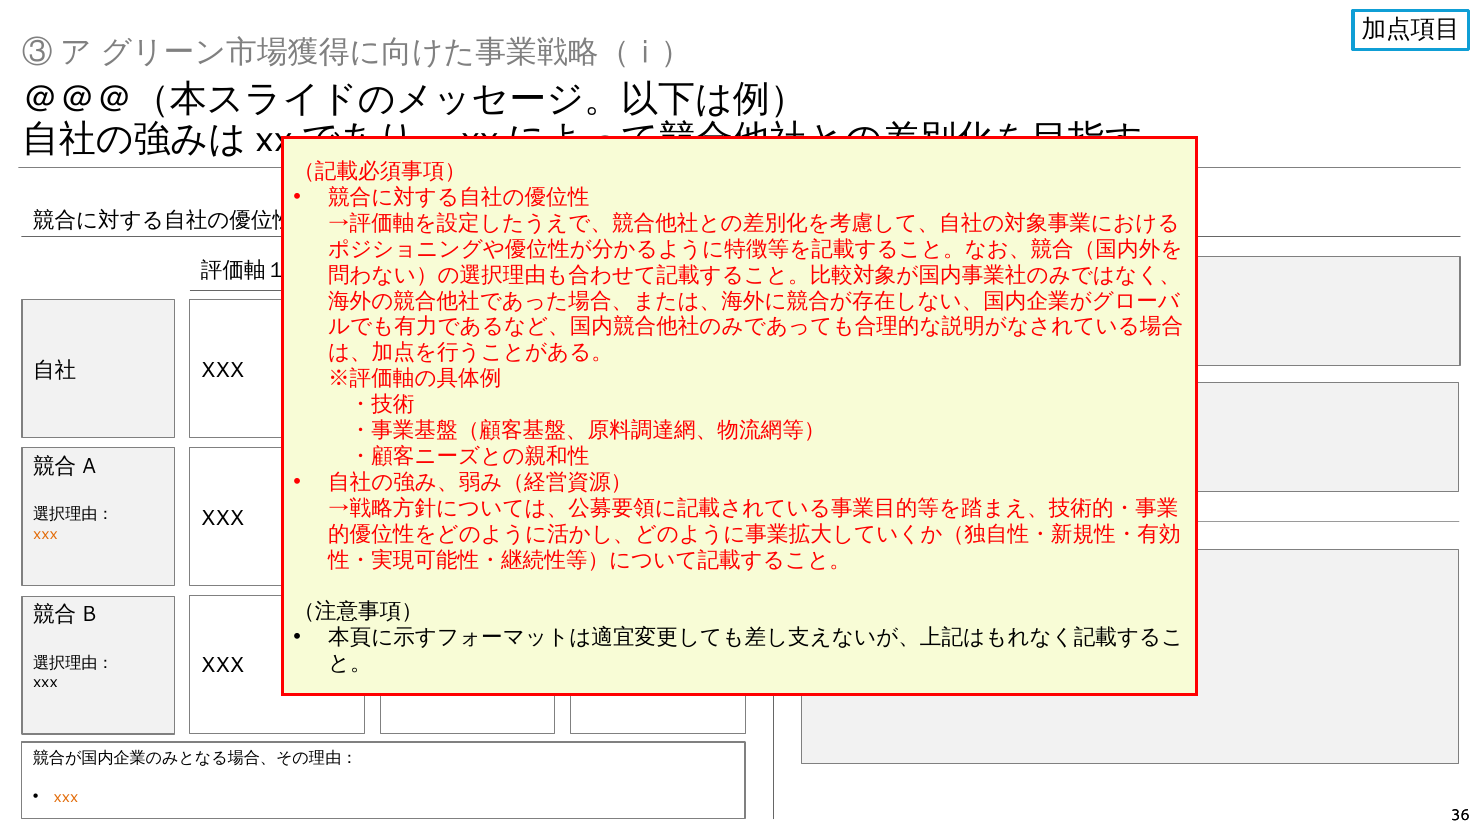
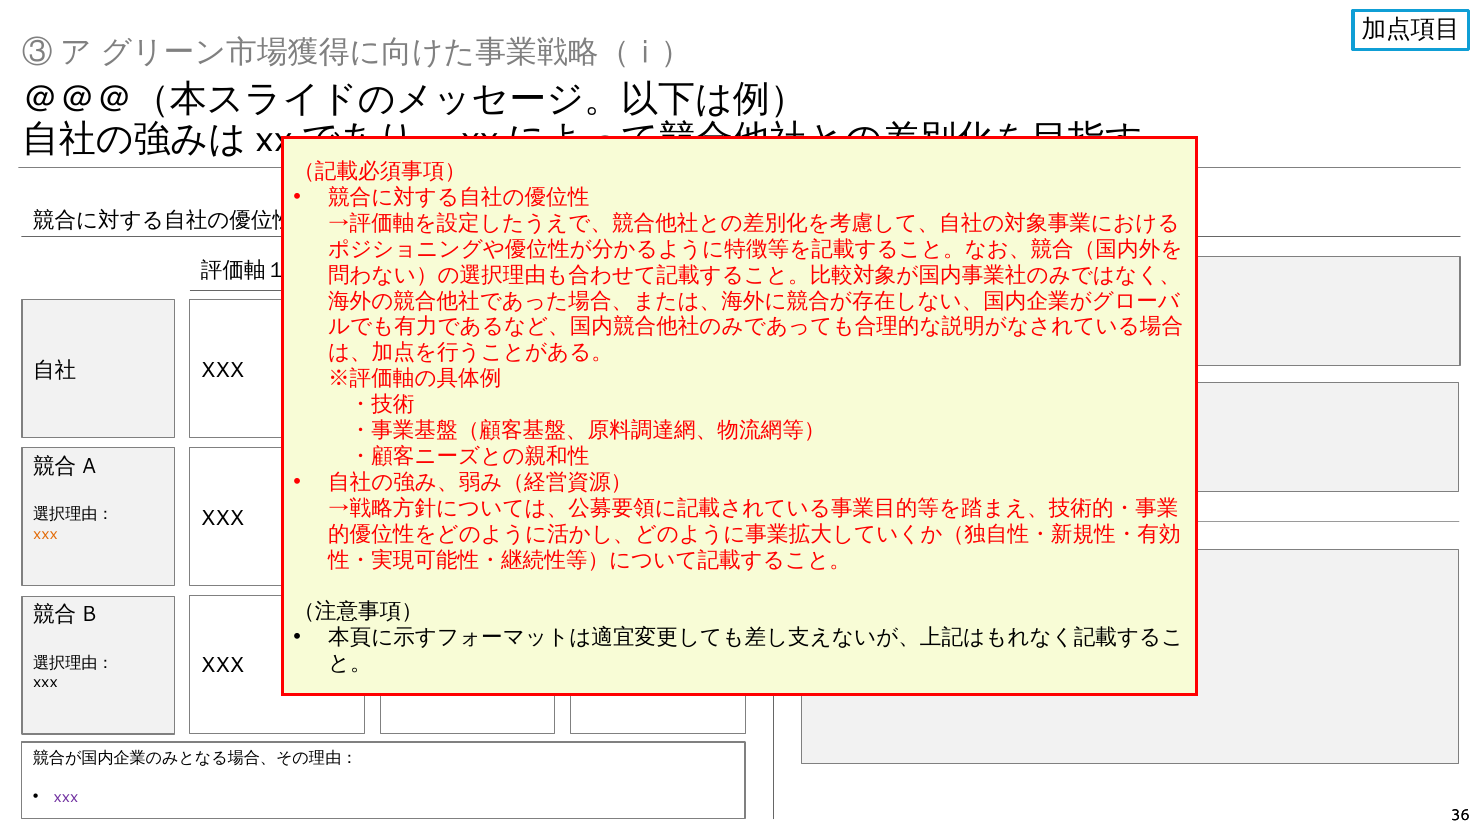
xxx at (66, 797) colour: orange -> purple
